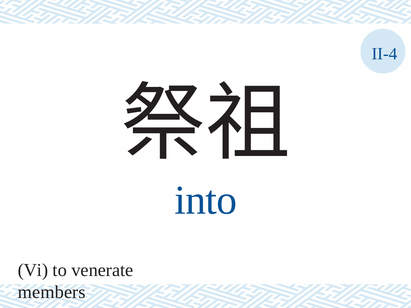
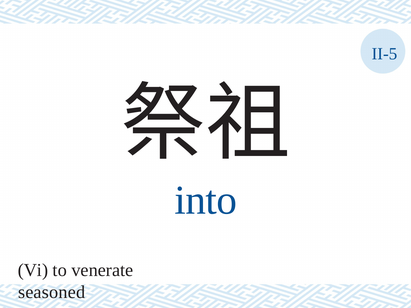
II-4: II-4 -> II-5
members: members -> seasoned
